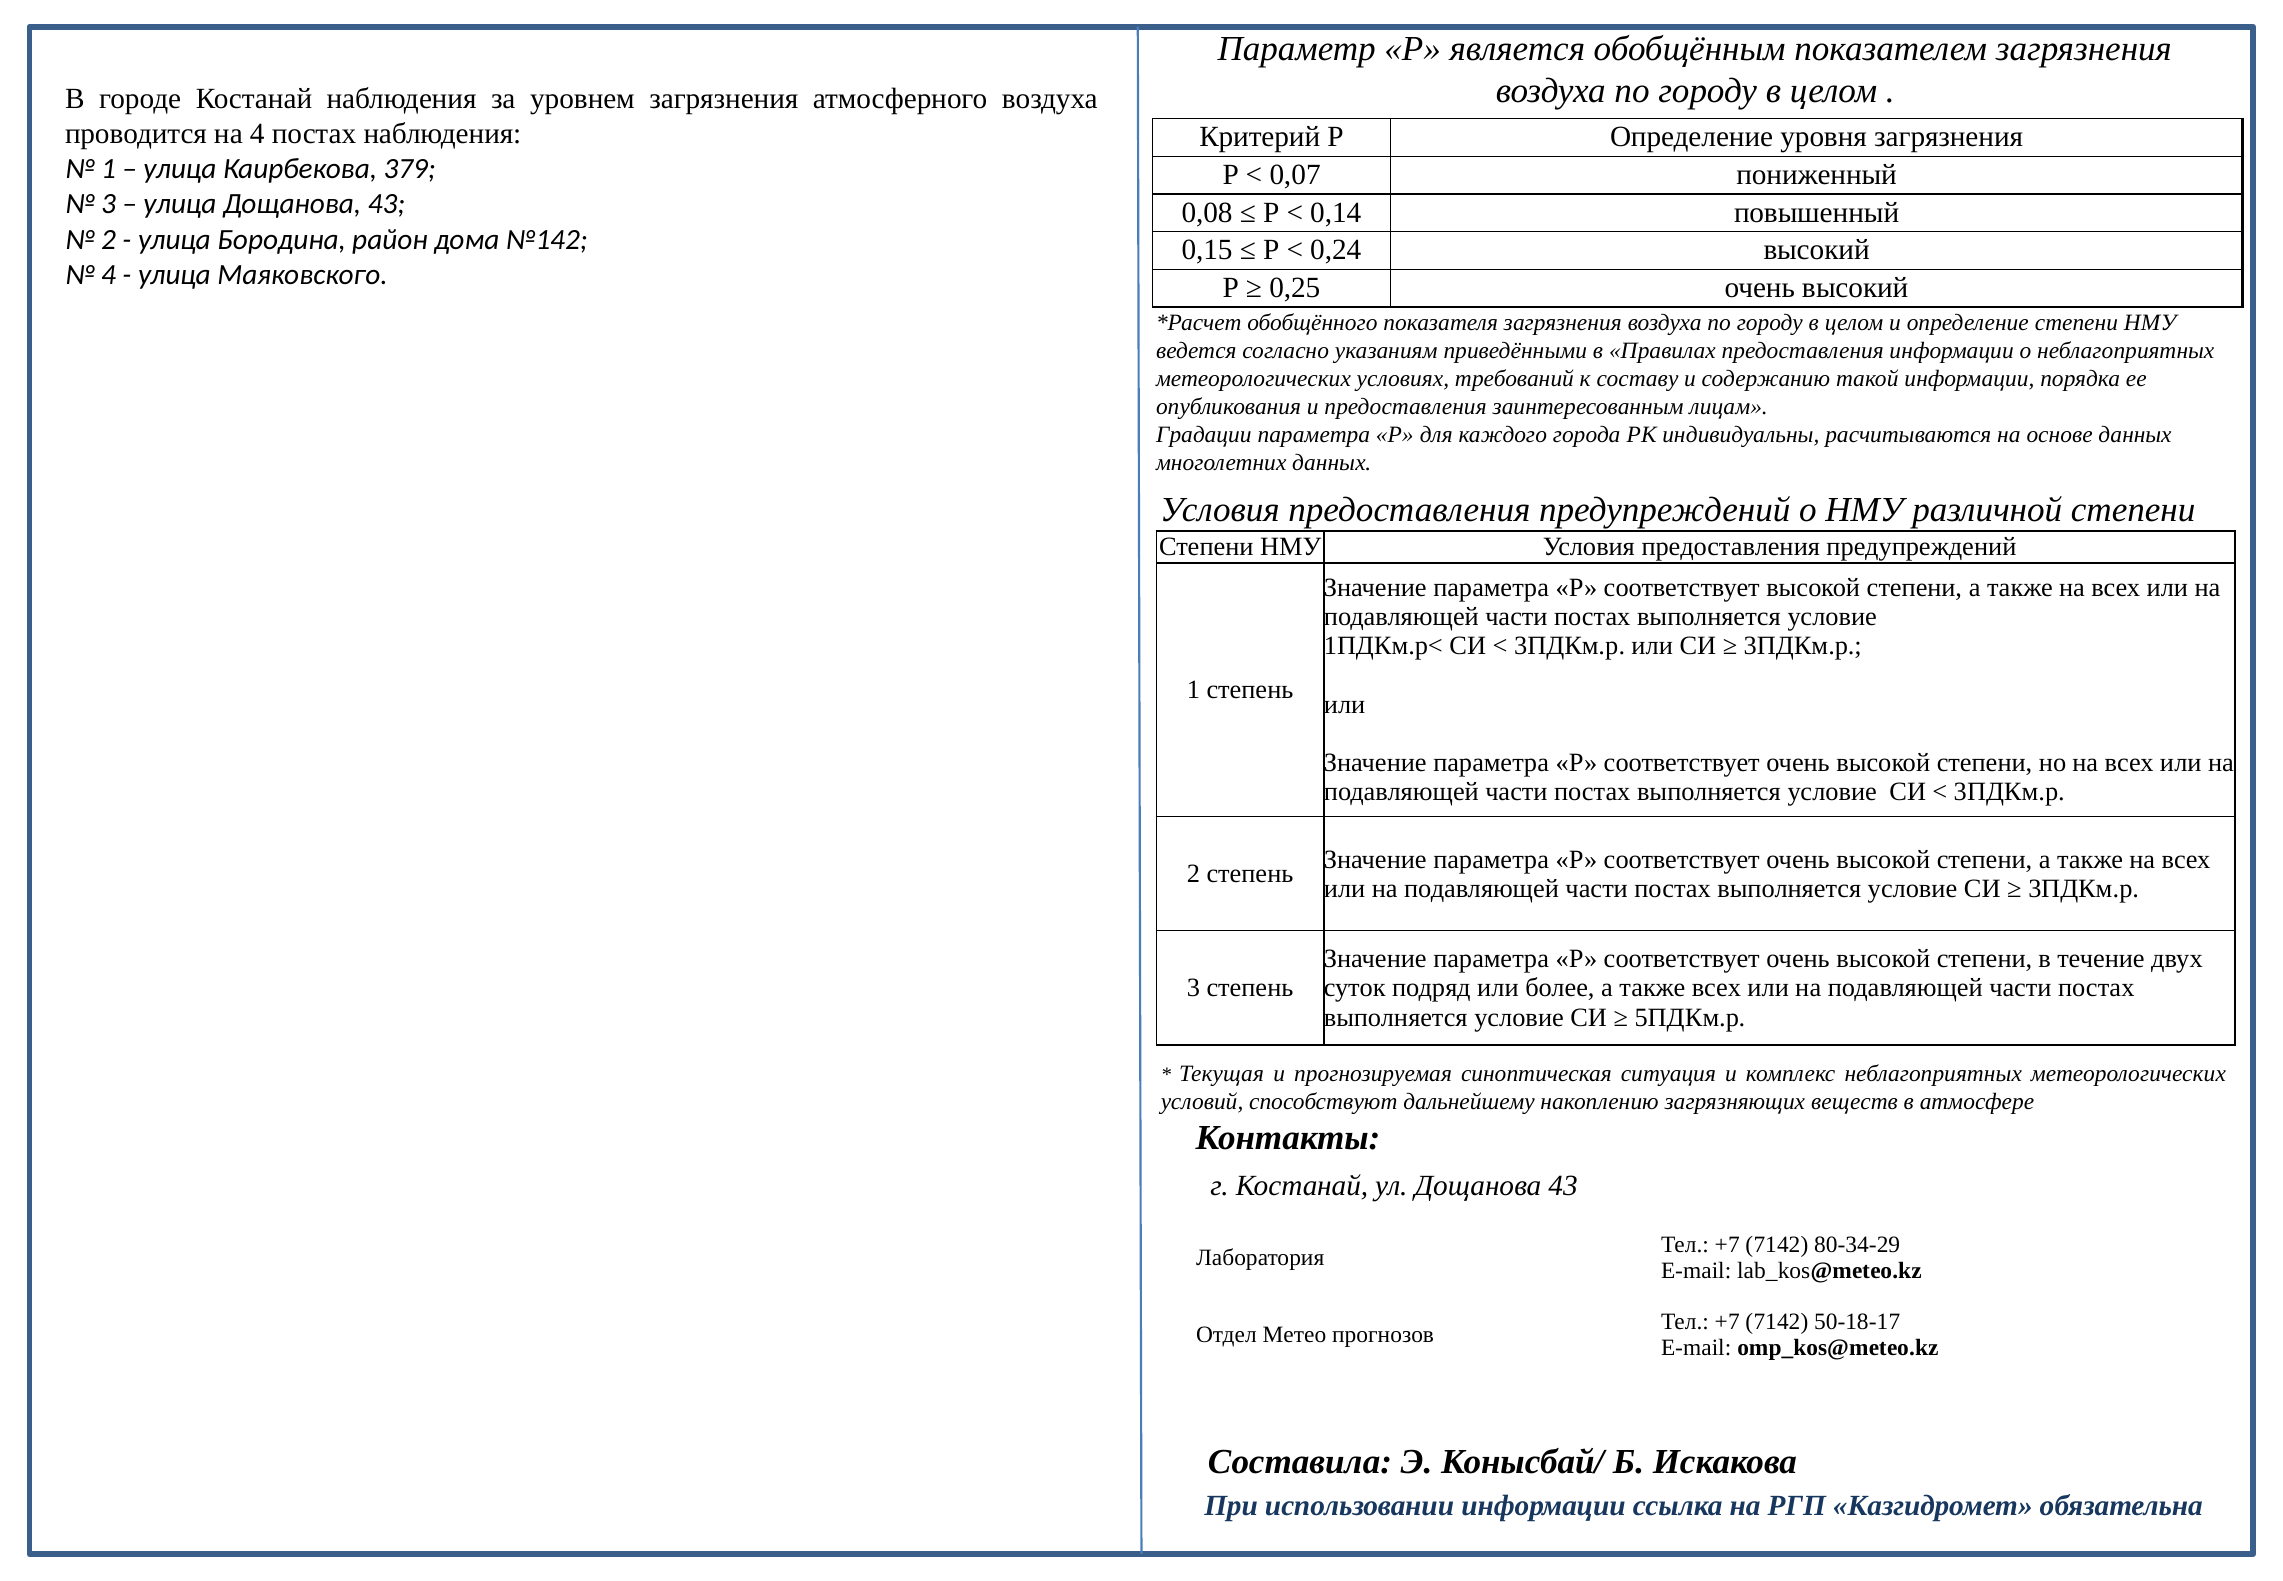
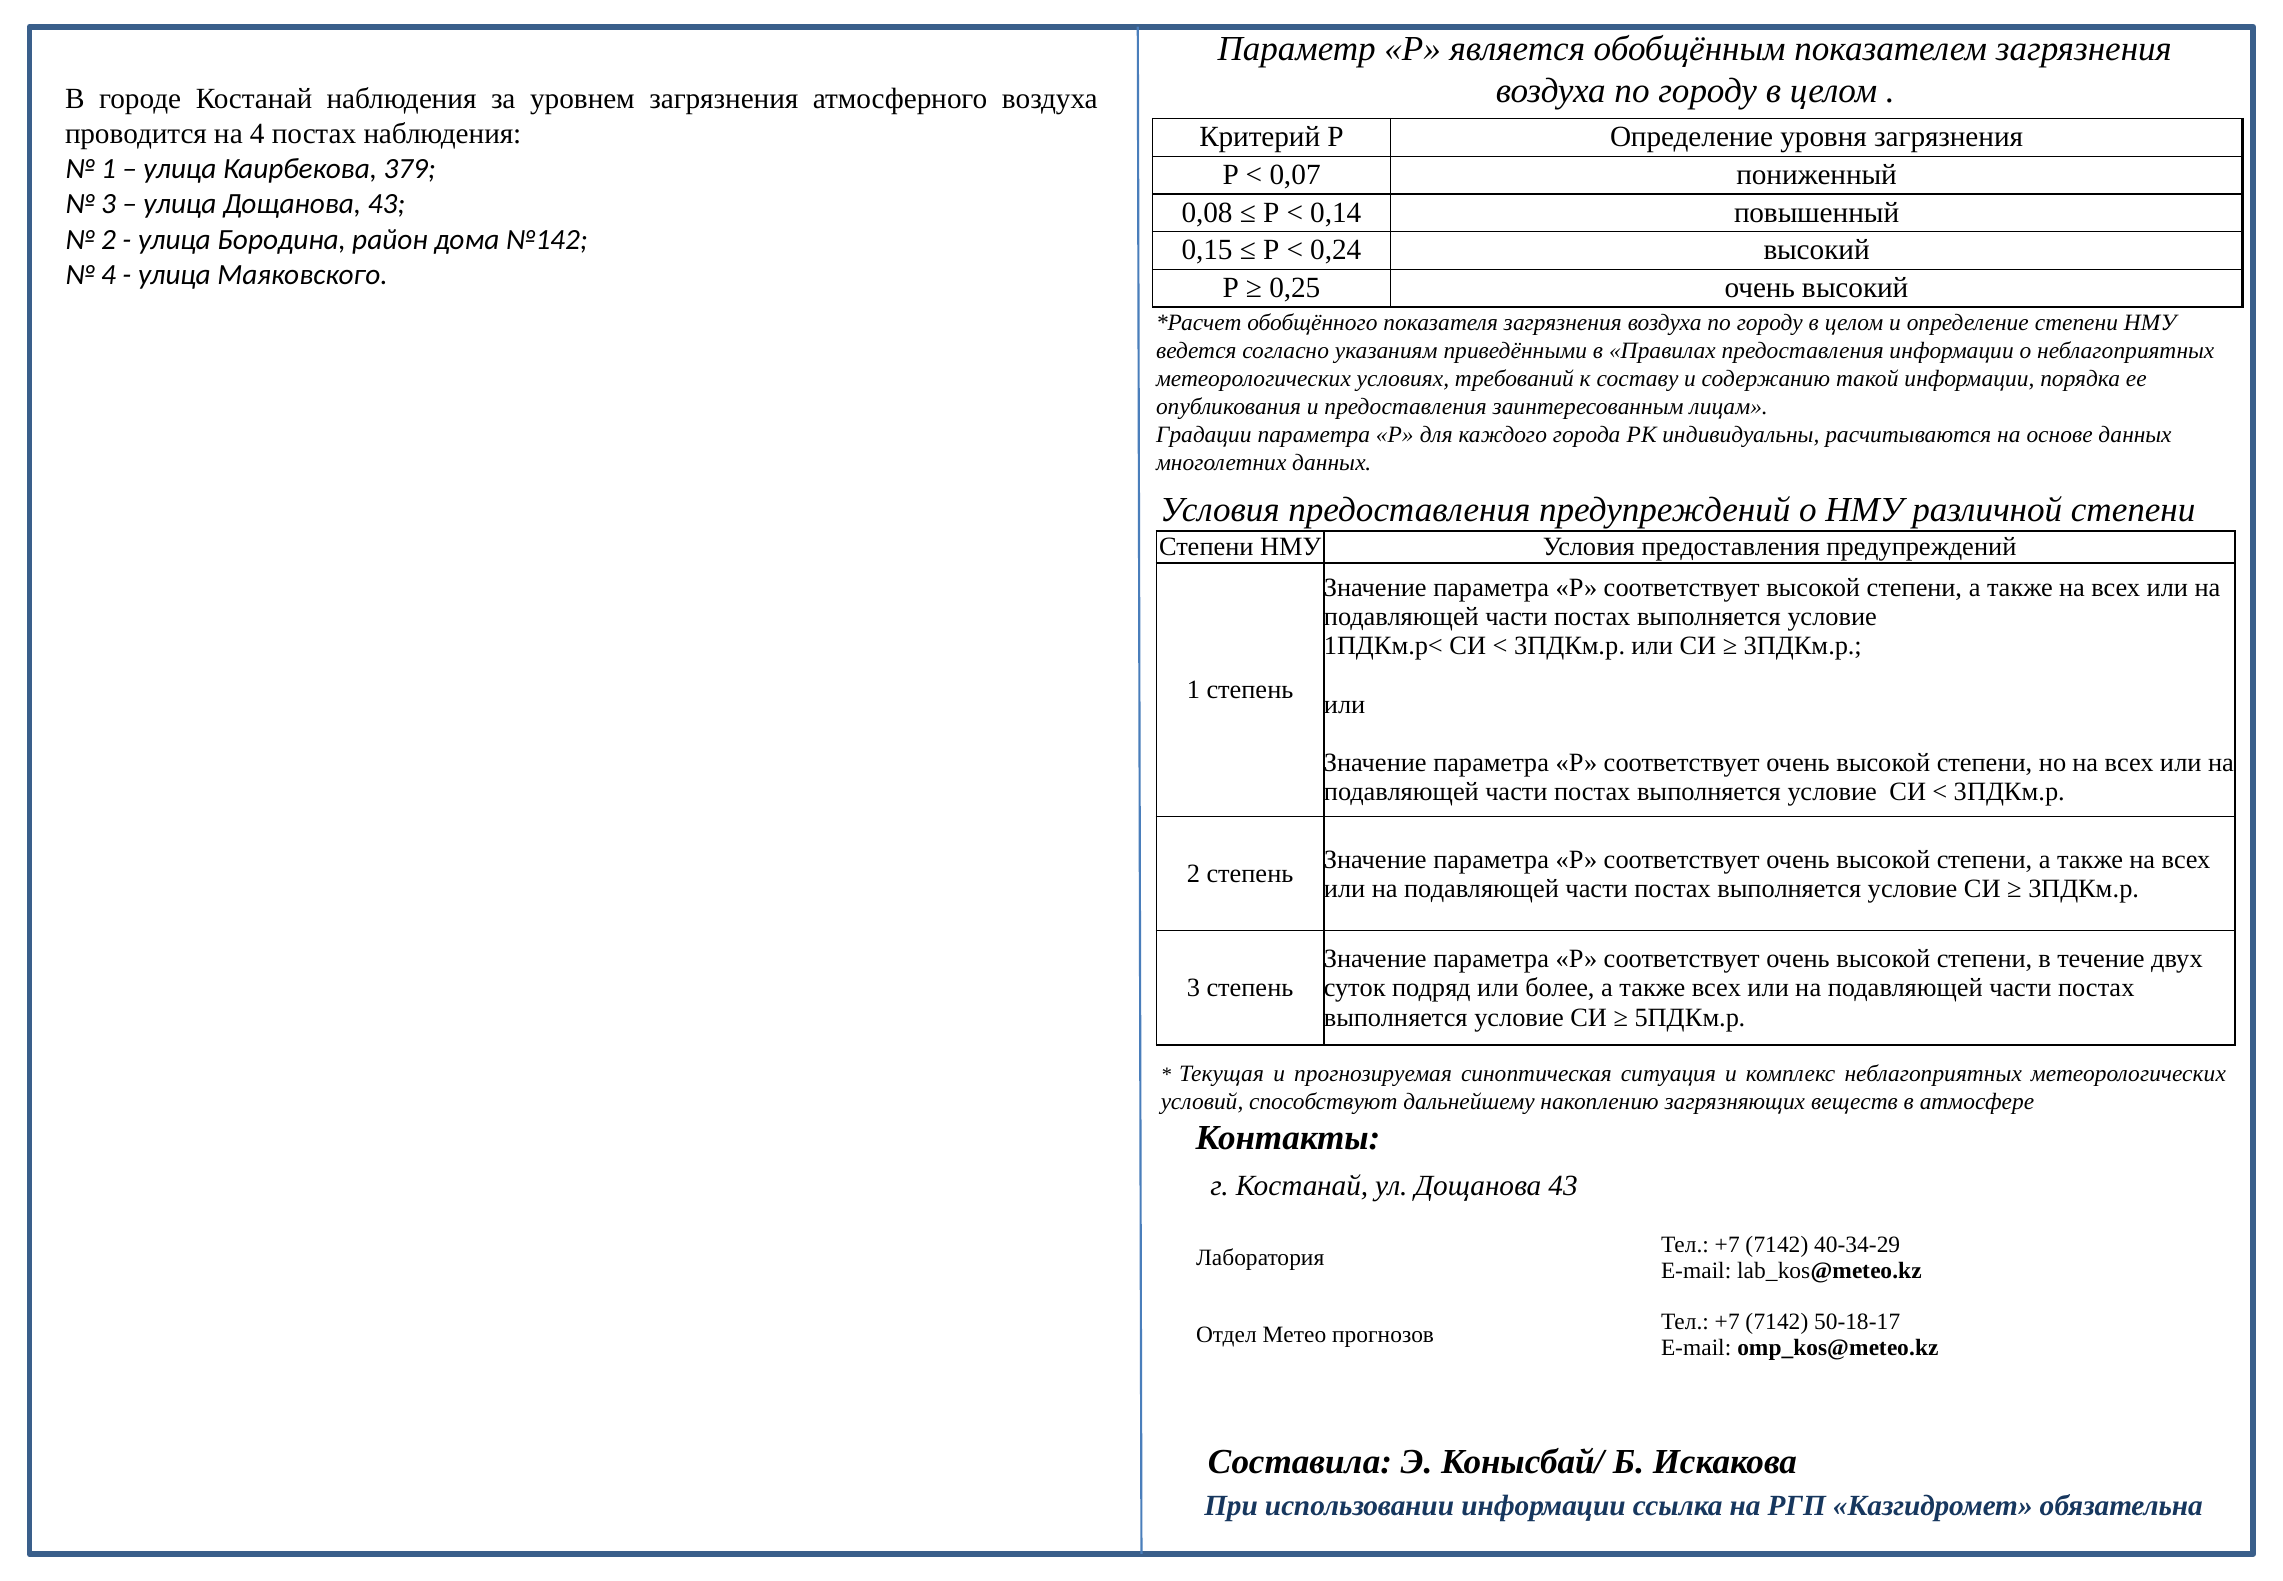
80-34-29: 80-34-29 -> 40-34-29
